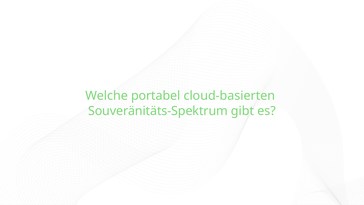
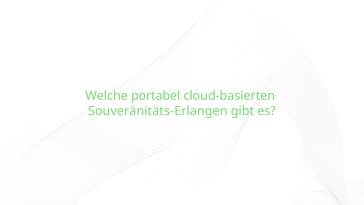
Souveränitäts-Spektrum: Souveränitäts-Spektrum -> Souveränitäts-Erlangen
